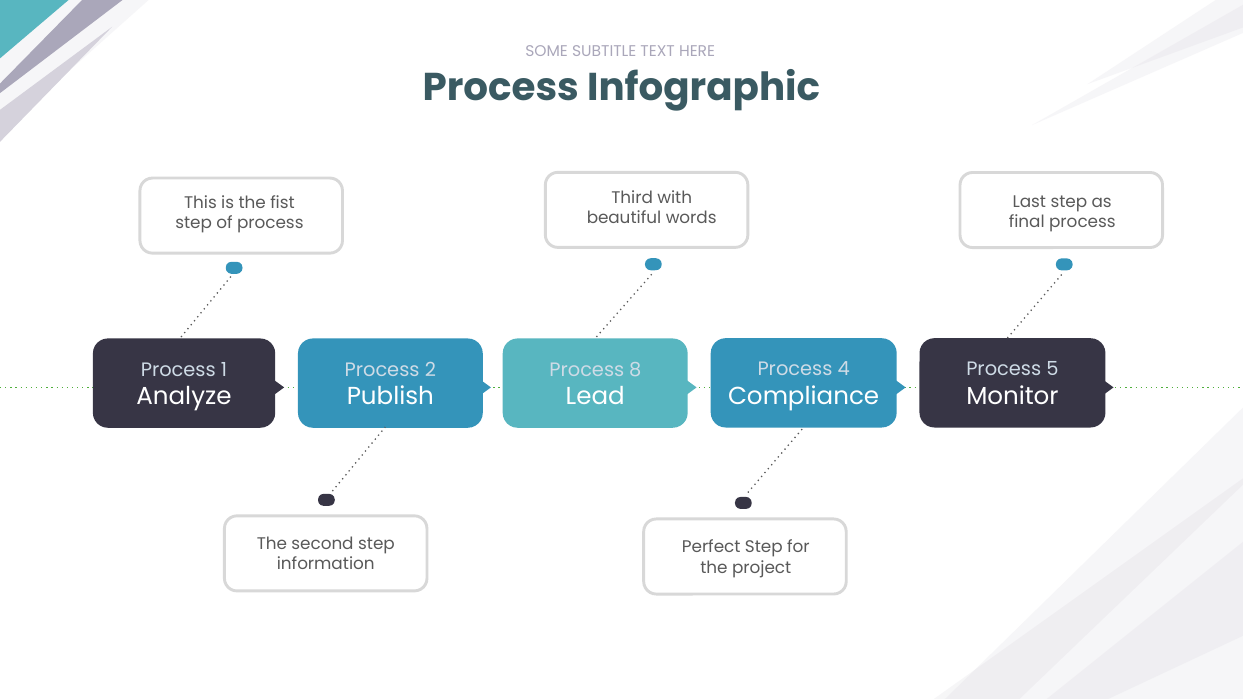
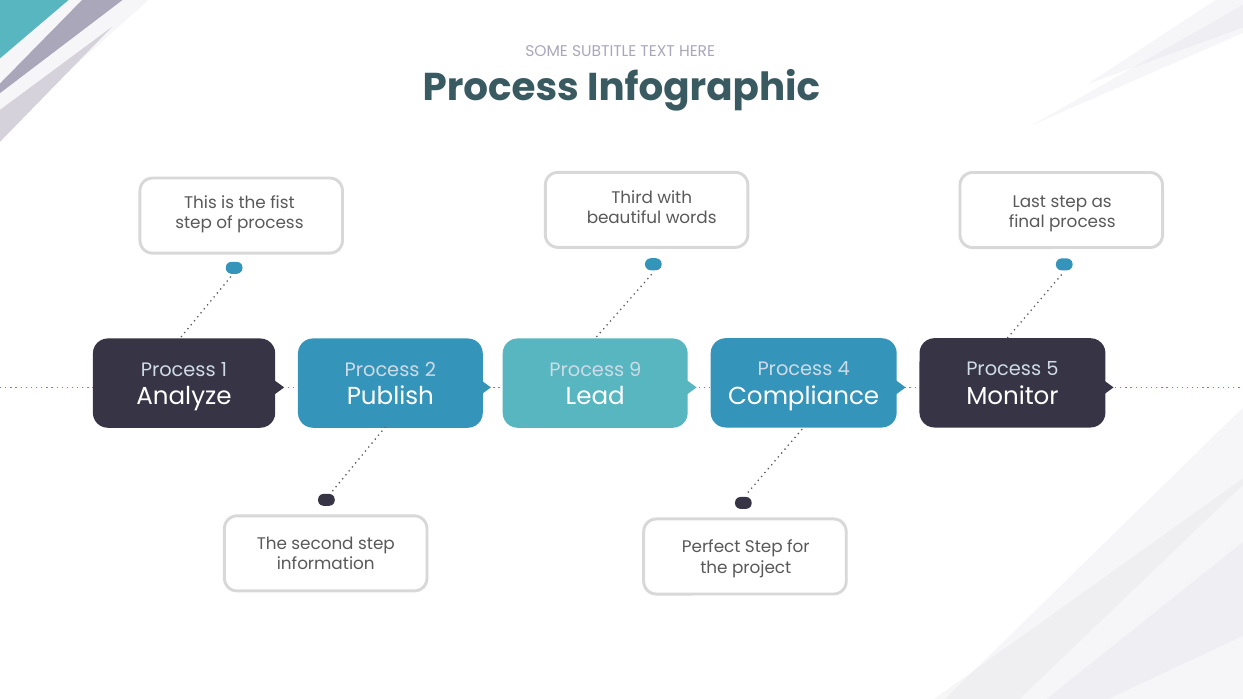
8: 8 -> 9
